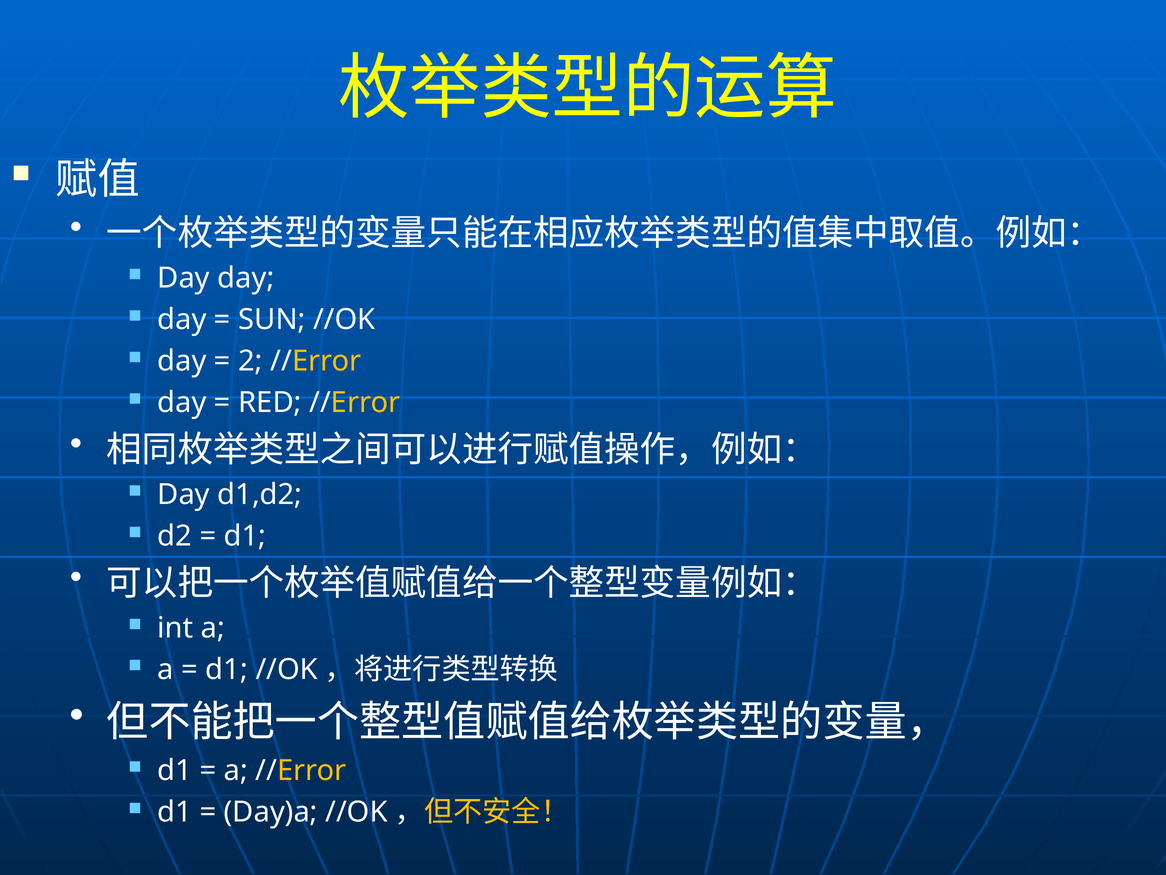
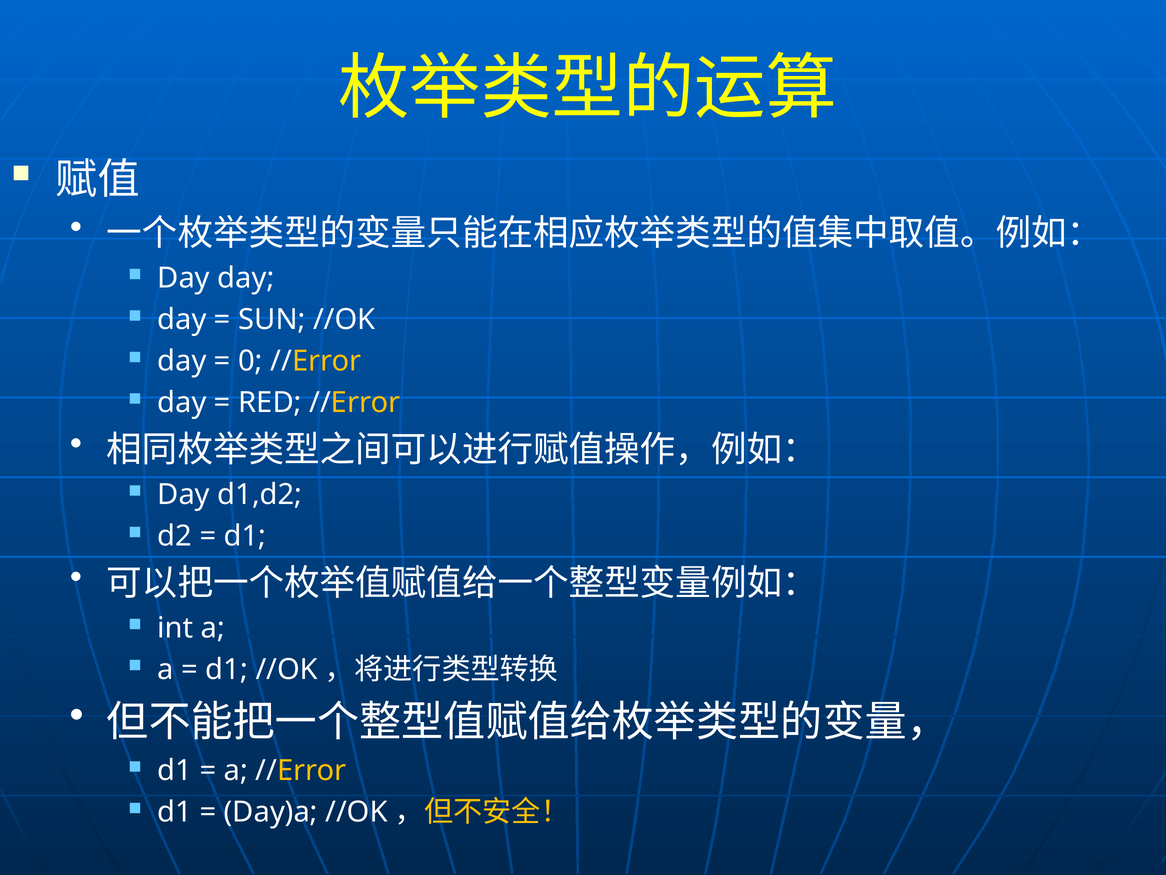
2: 2 -> 0
